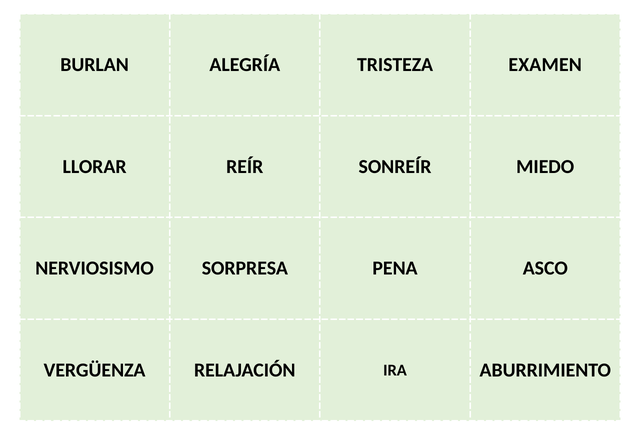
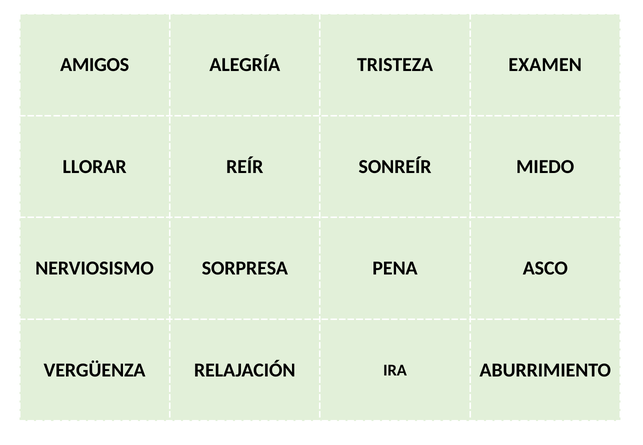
BURLAN: BURLAN -> AMIGOS
